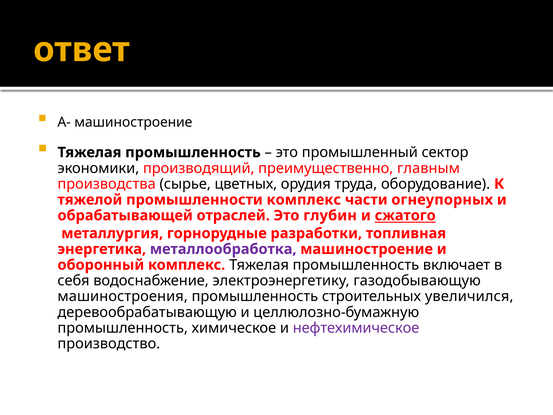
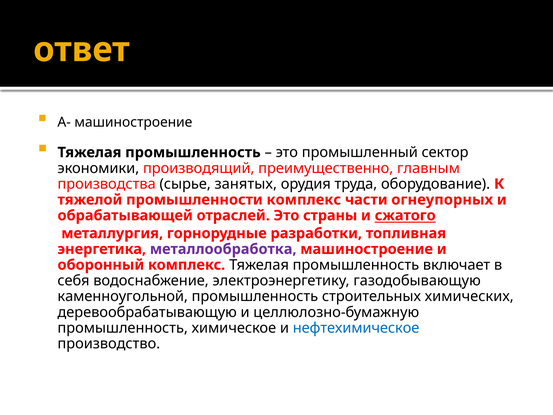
цветных: цветных -> занятых
глубин: глубин -> страны
машиностроения: машиностроения -> каменноугольной
увеличился: увеличился -> химических
нефтехимическое colour: purple -> blue
